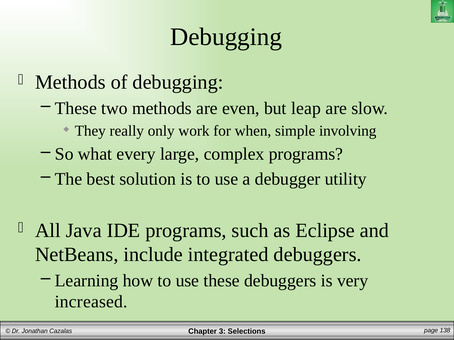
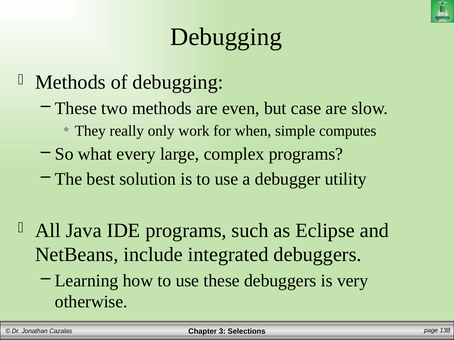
leap: leap -> case
involving: involving -> computes
increased: increased -> otherwise
